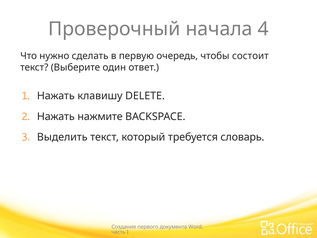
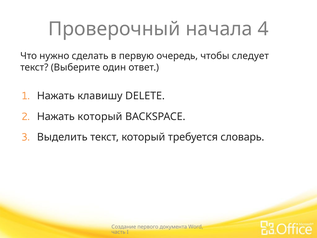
состоит: состоит -> следует
Нажать нажмите: нажмите -> который
